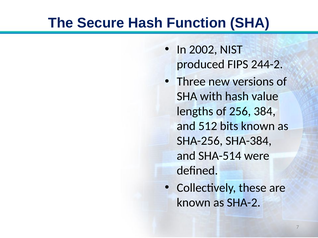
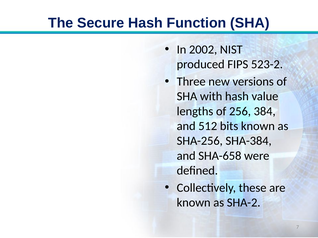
244-2: 244-2 -> 523-2
SHA-514: SHA-514 -> SHA-658
